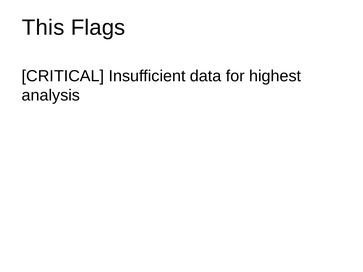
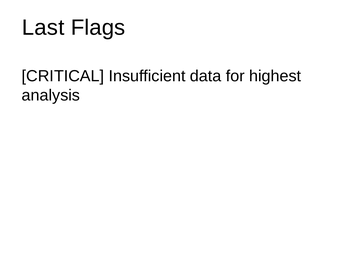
This: This -> Last
